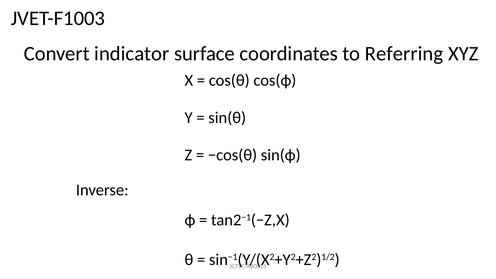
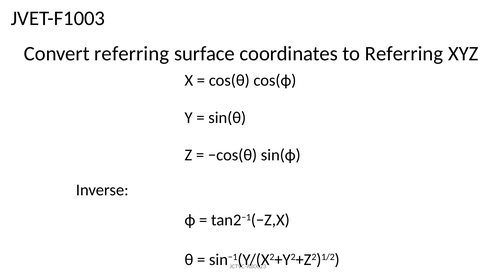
Convert indicator: indicator -> referring
